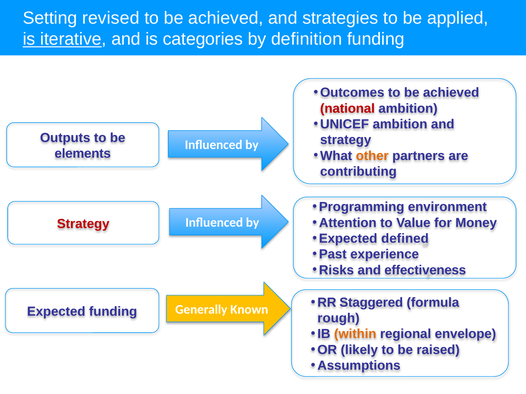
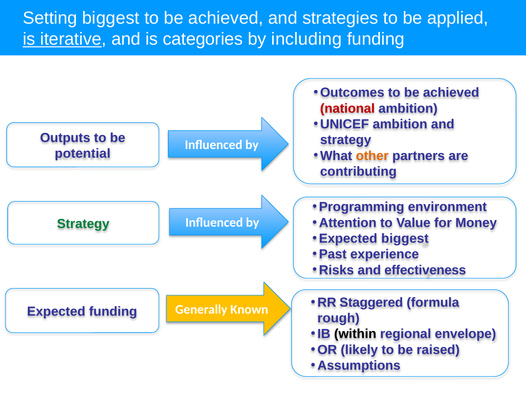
Setting revised: revised -> biggest
definition: definition -> including
elements: elements -> potential
Strategy at (83, 224) colour: red -> green
Expected defined: defined -> biggest
within colour: orange -> black
